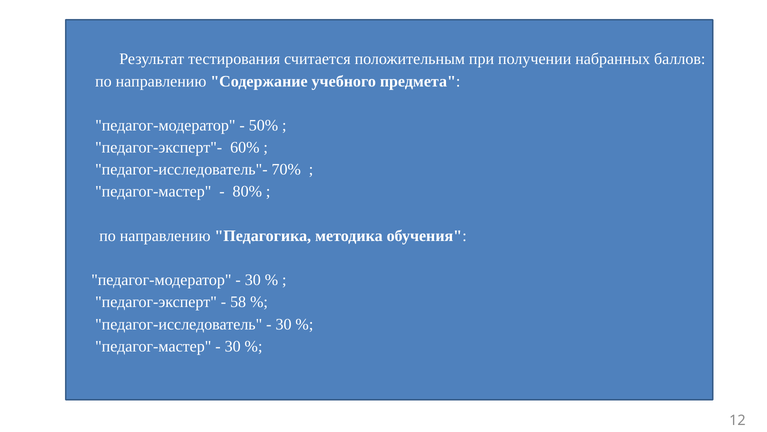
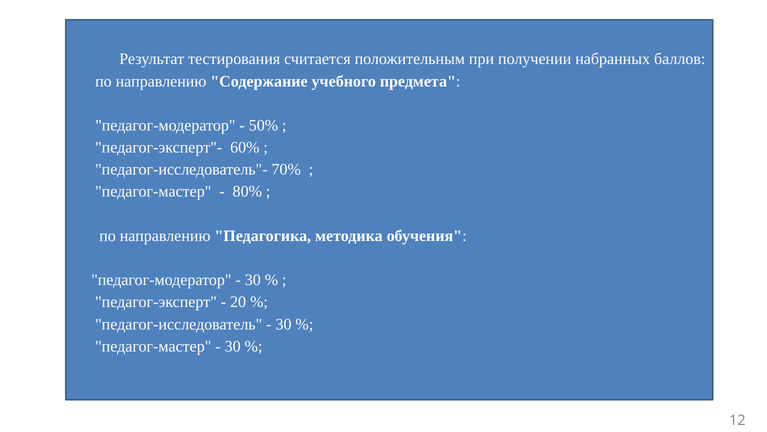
58: 58 -> 20
